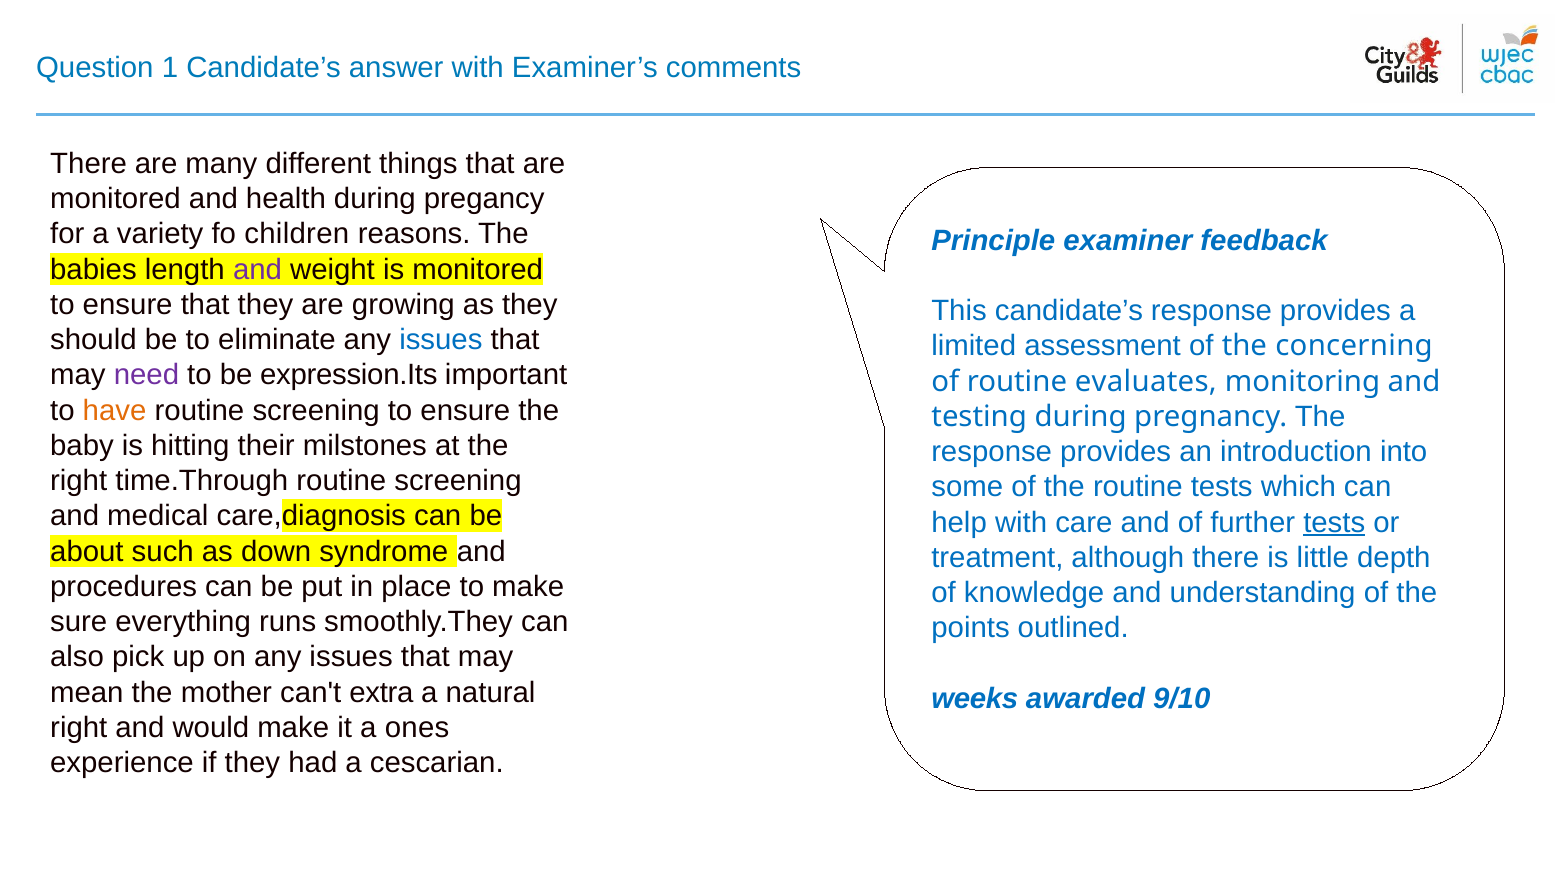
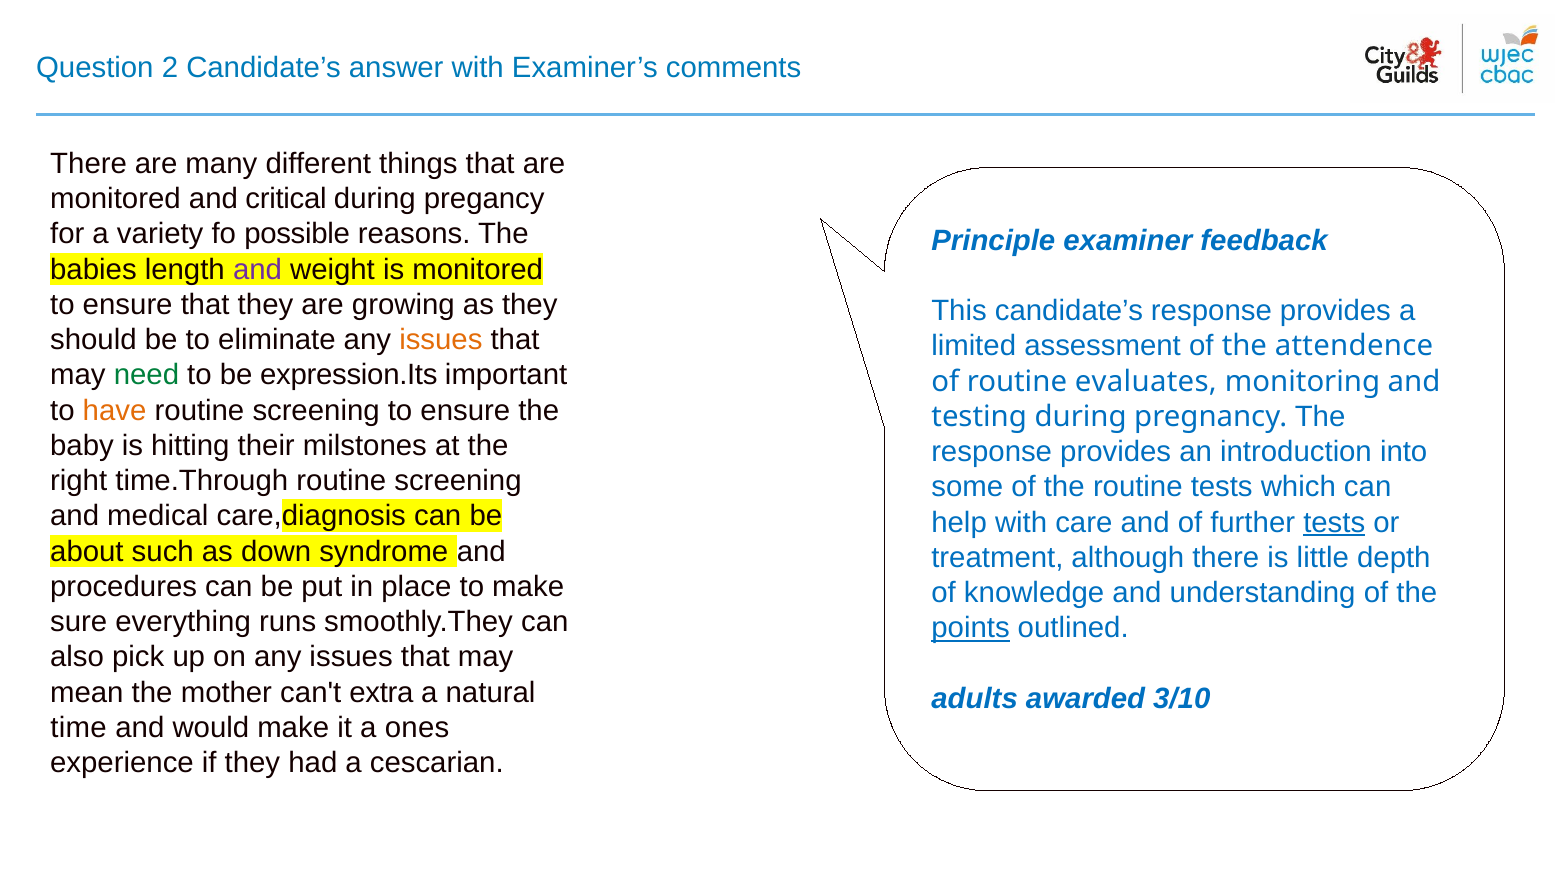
1: 1 -> 2
health: health -> critical
children: children -> possible
issues at (441, 340) colour: blue -> orange
concerning: concerning -> attendence
need colour: purple -> green
points underline: none -> present
weeks: weeks -> adults
9/10: 9/10 -> 3/10
right at (79, 728): right -> time
